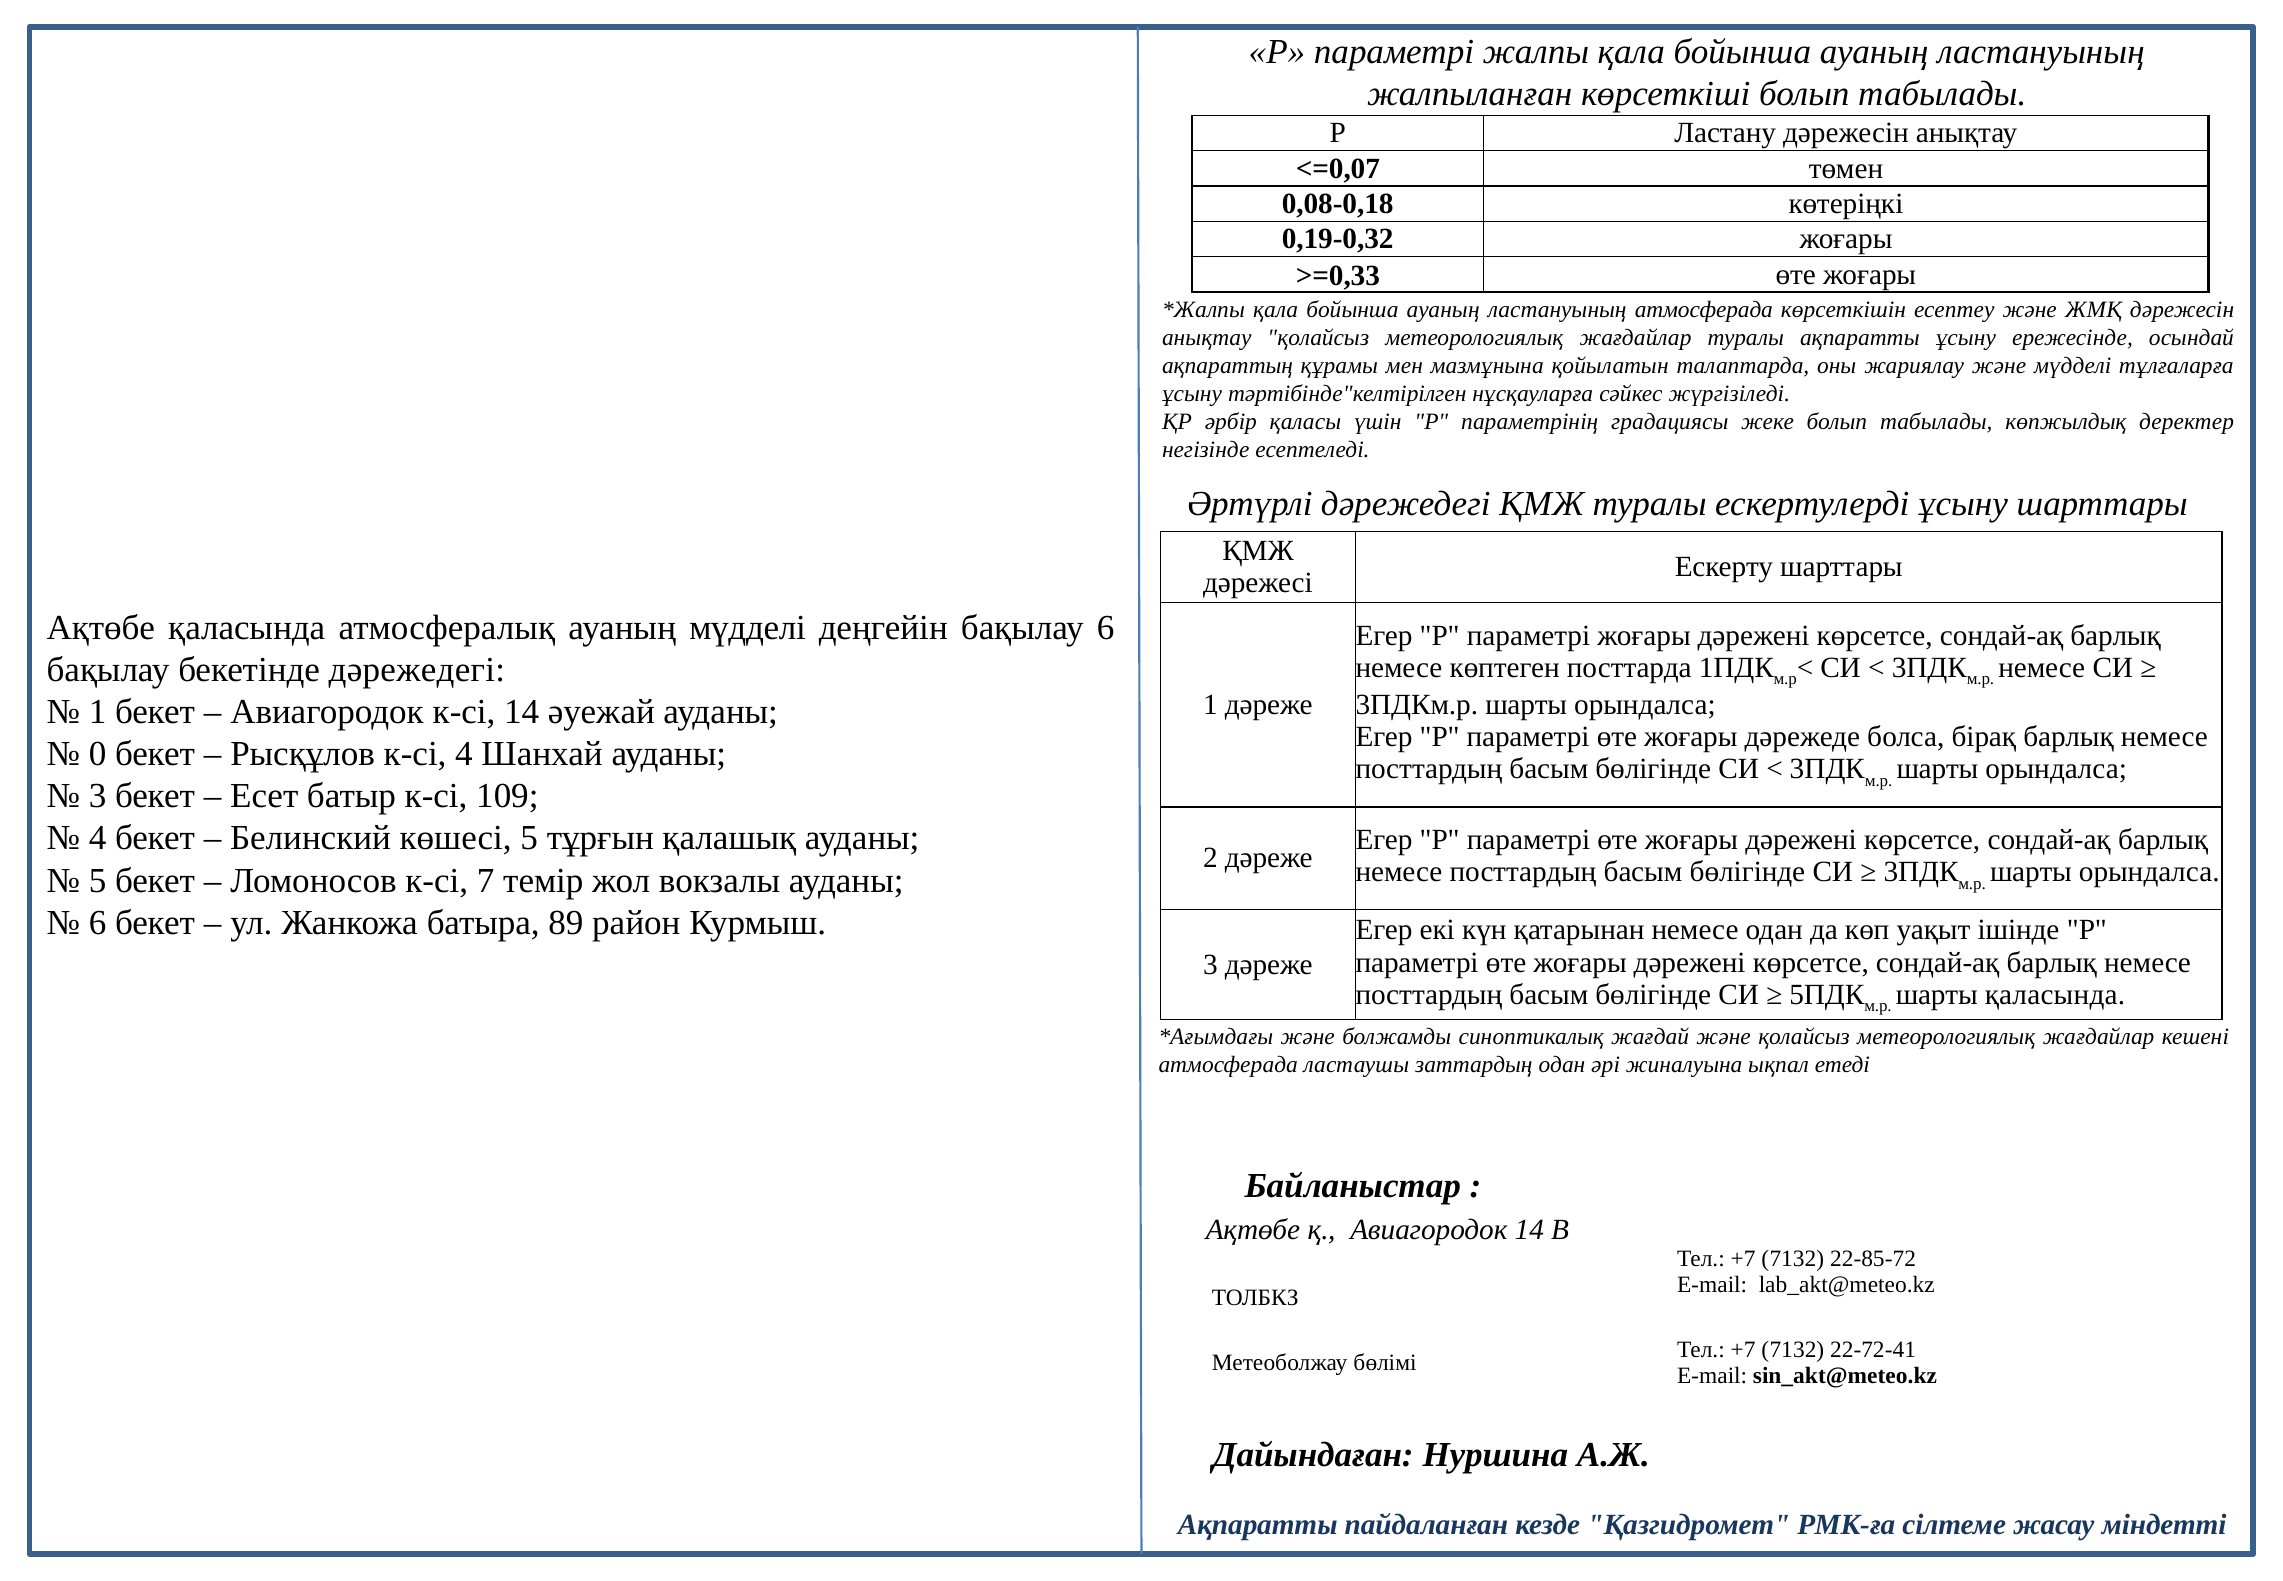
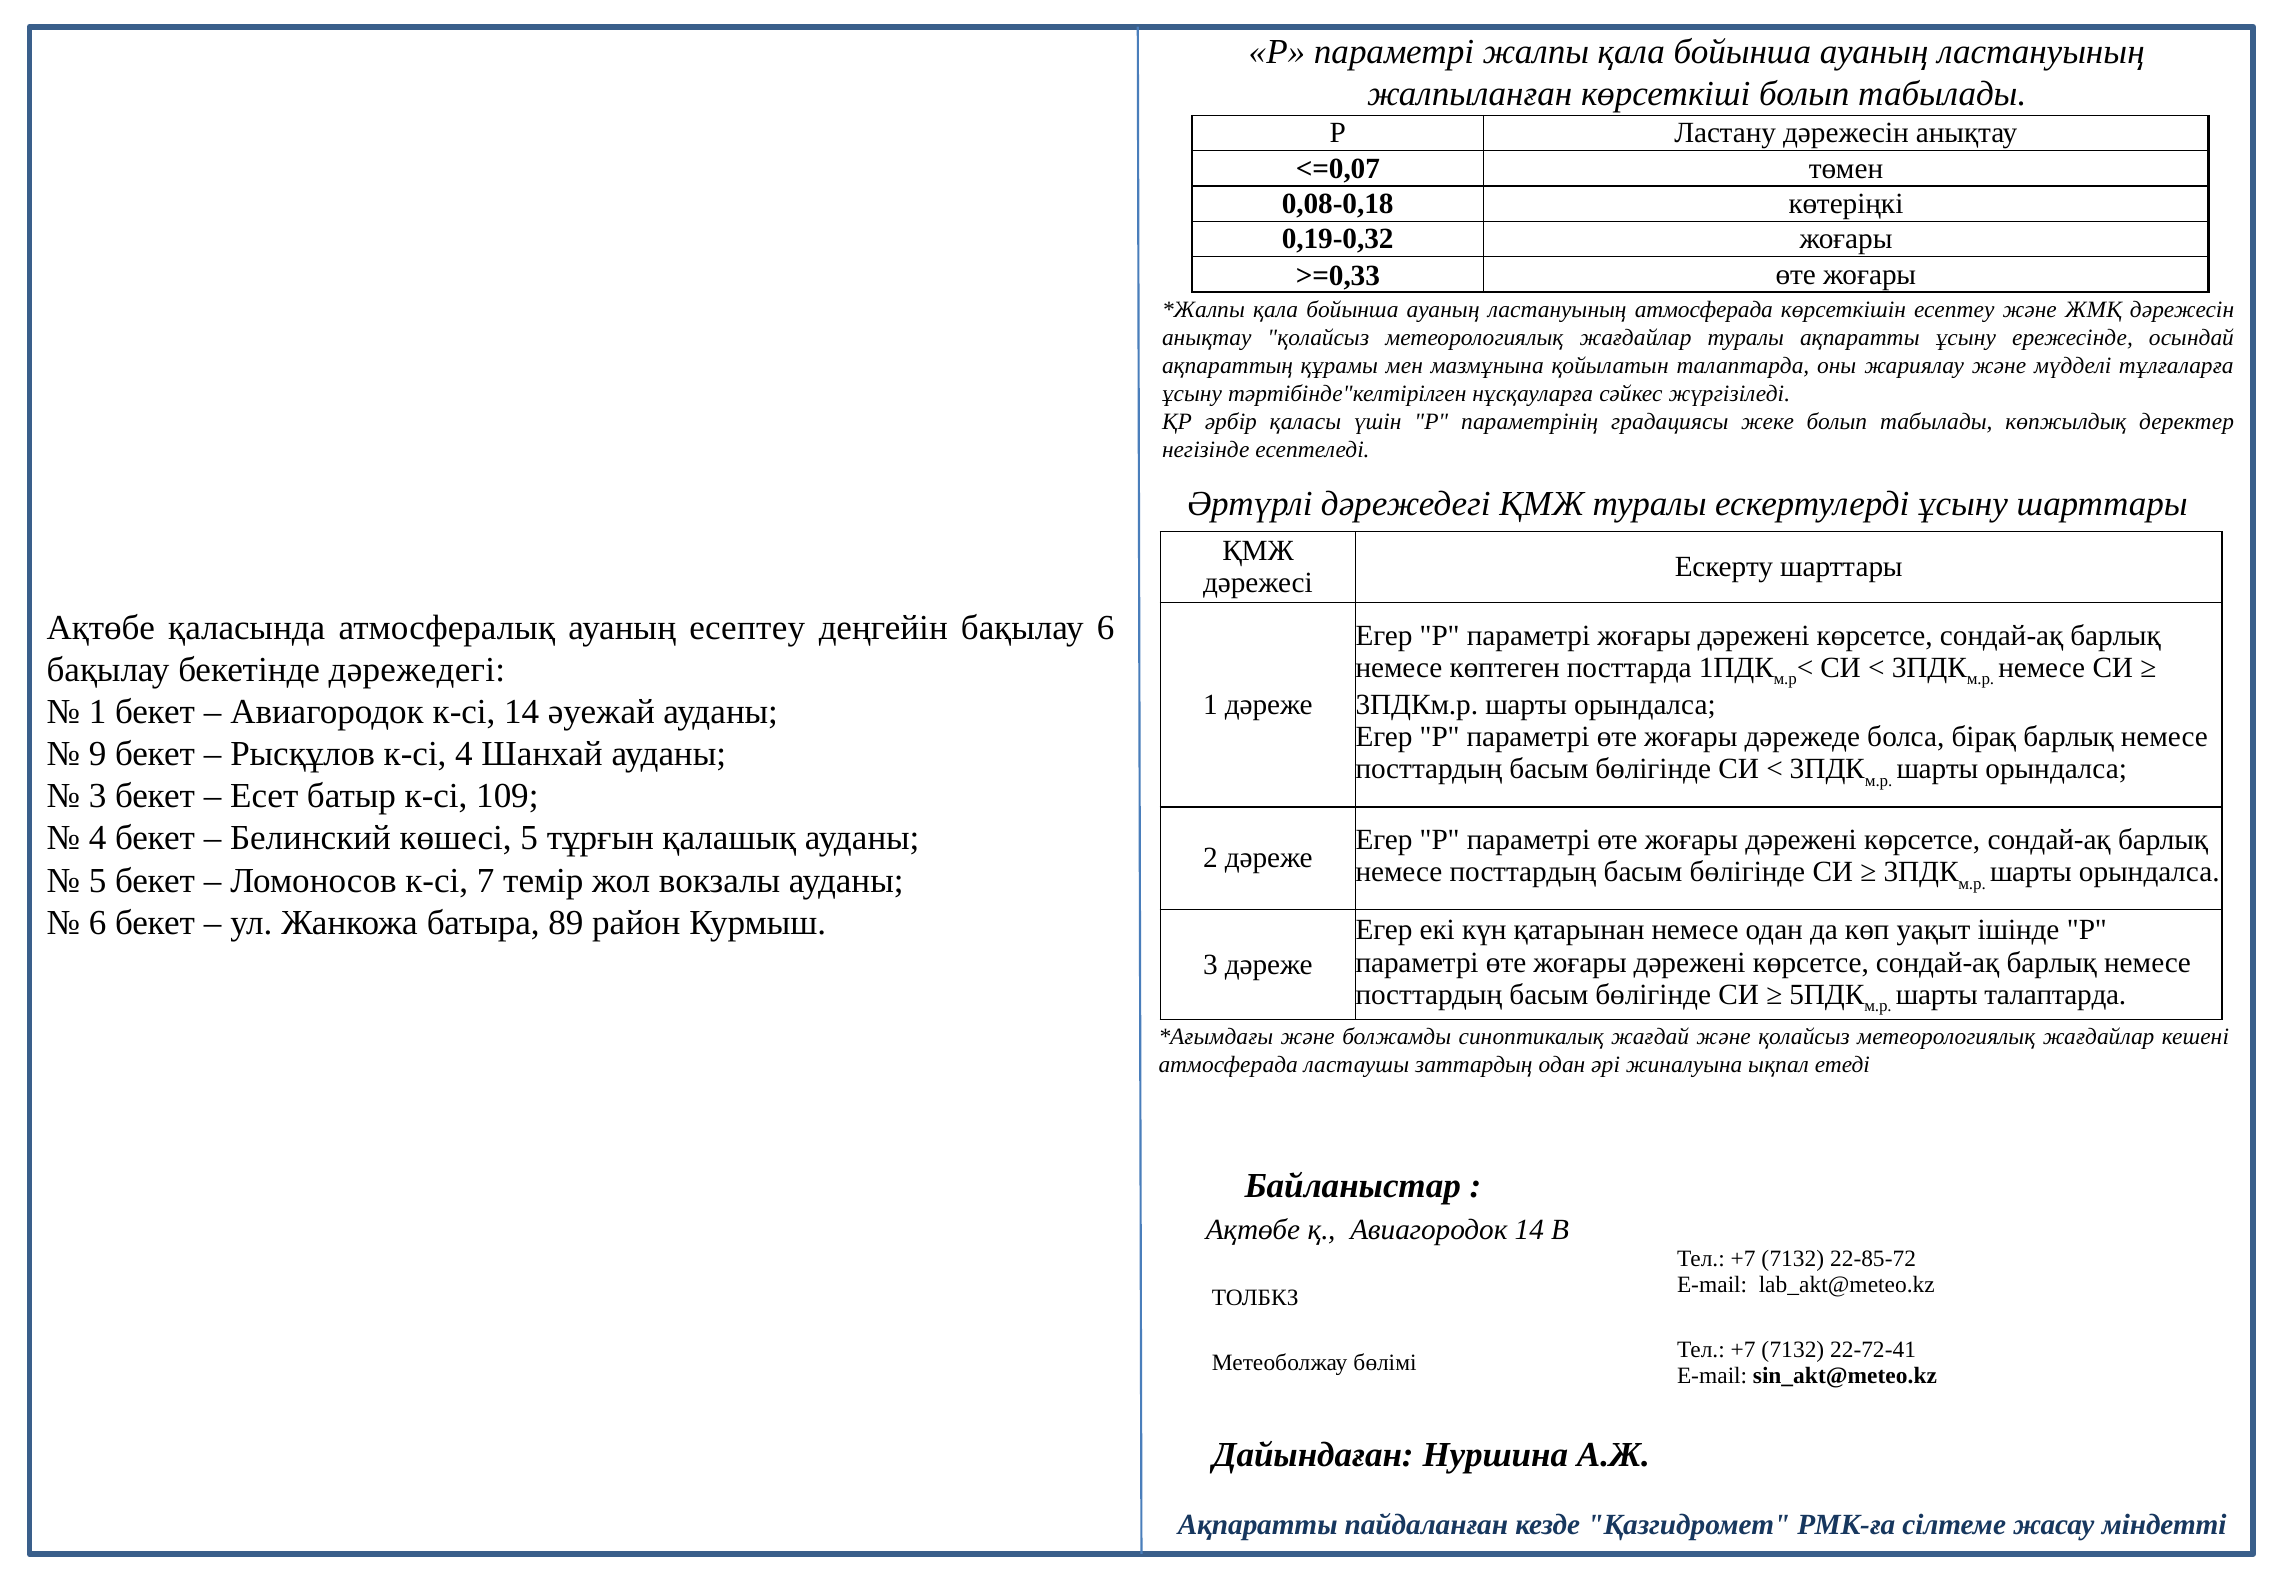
ауаның мүдделі: мүдделі -> есептеу
0: 0 -> 9
шарты қаласында: қаласында -> талаптарда
